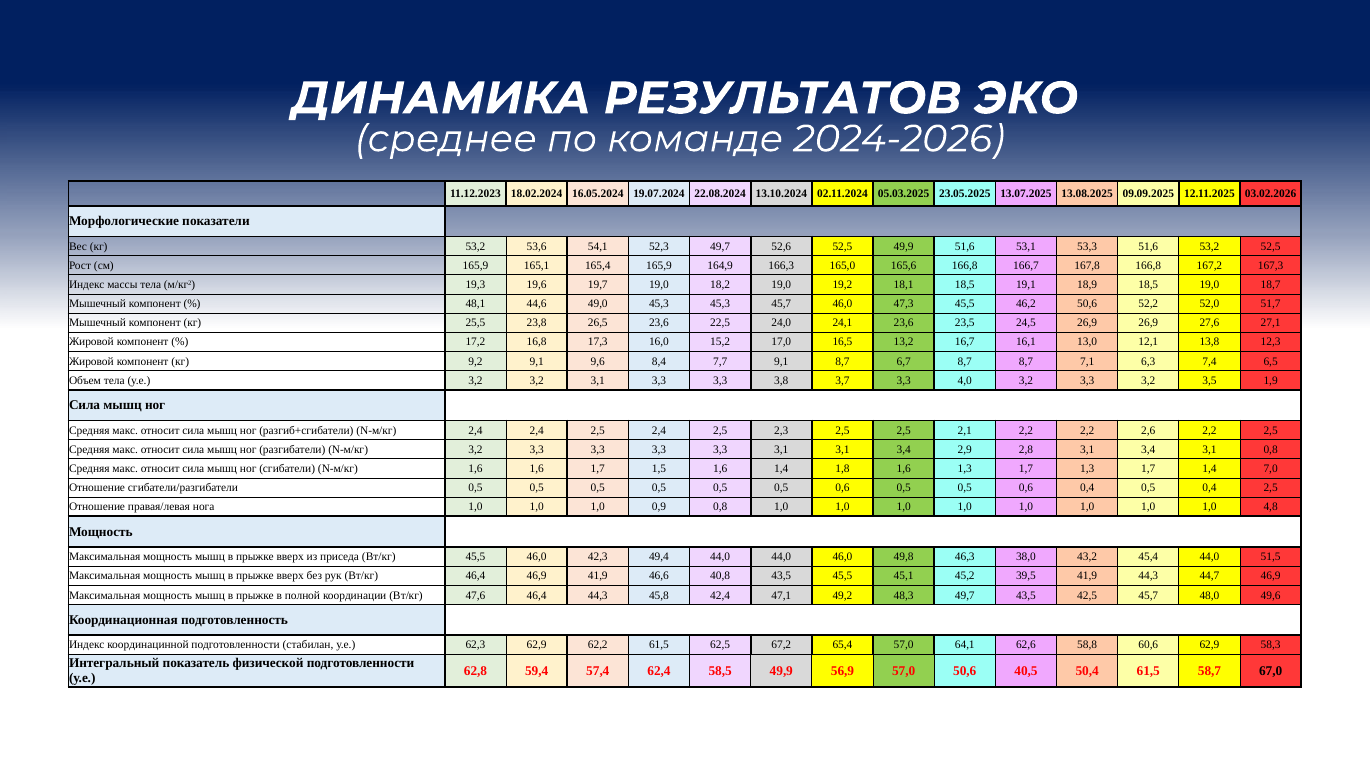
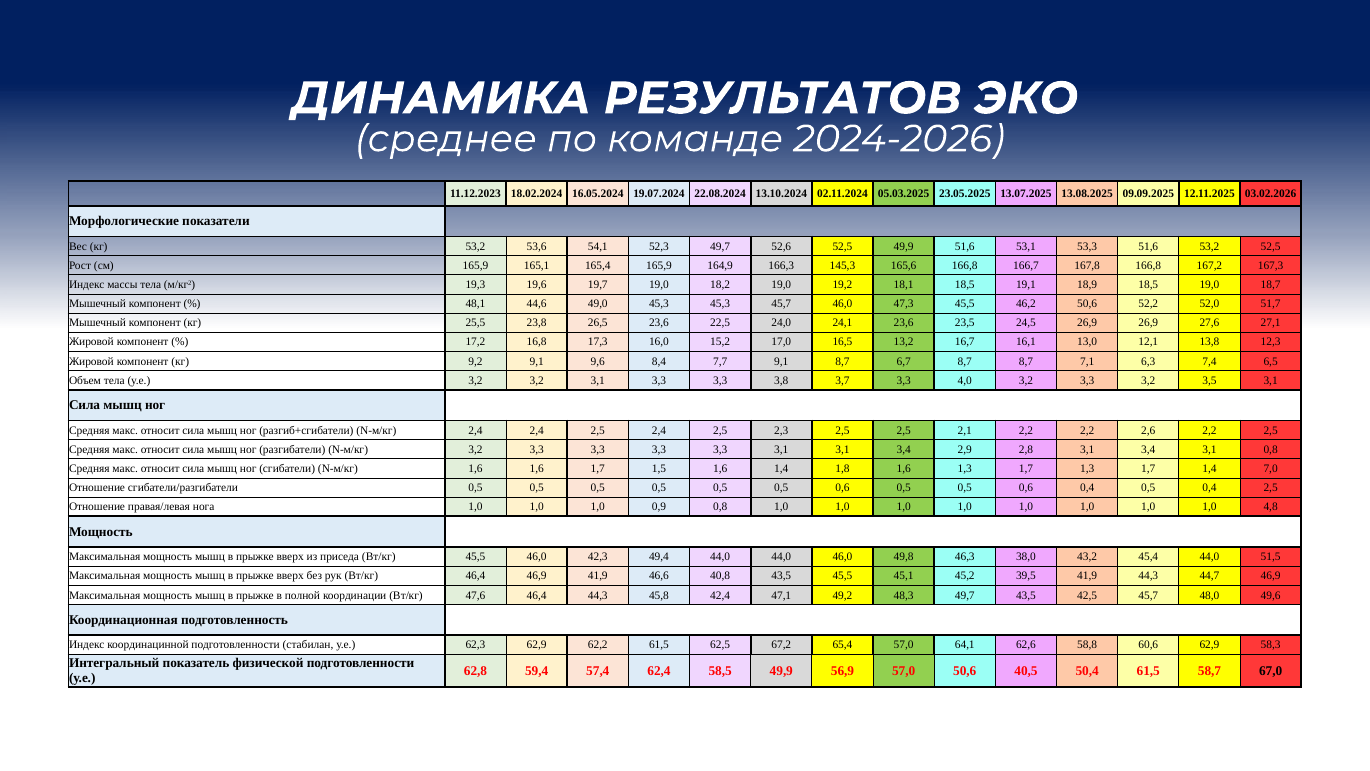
165,0: 165,0 -> 145,3
3,5 1,9: 1,9 -> 3,1
